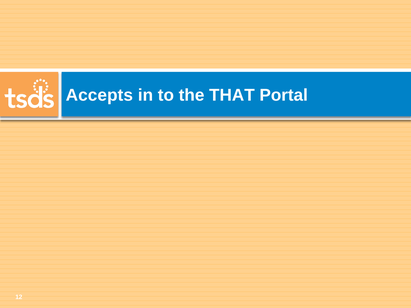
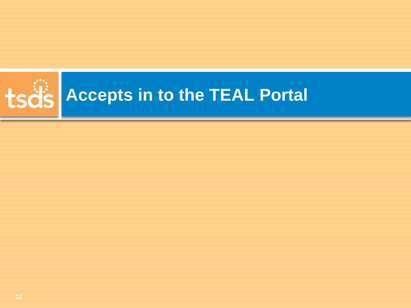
THAT: THAT -> TEAL
